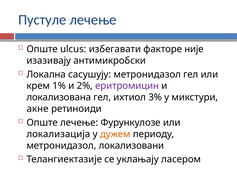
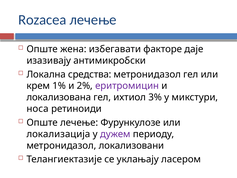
Пустуле: Пустуле -> Rozacea
ulcus: ulcus -> жена
није: није -> даје
сасушују: сасушују -> средства
акне: акне -> носа
дужем colour: orange -> purple
